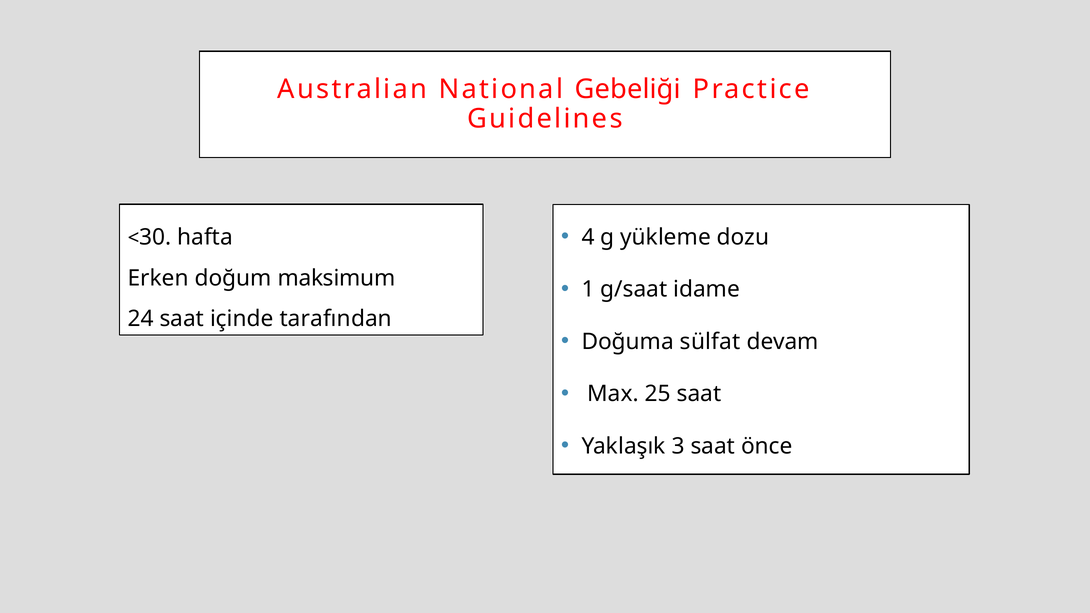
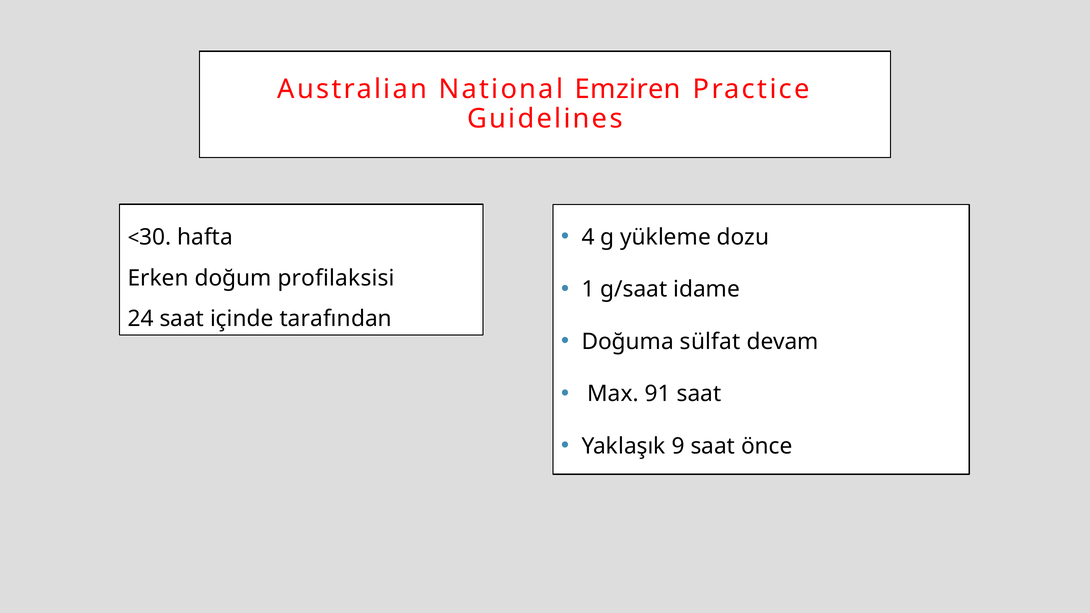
Gebeliği: Gebeliği -> Emziren
maksimum: maksimum -> profilaksisi
25: 25 -> 91
3: 3 -> 9
